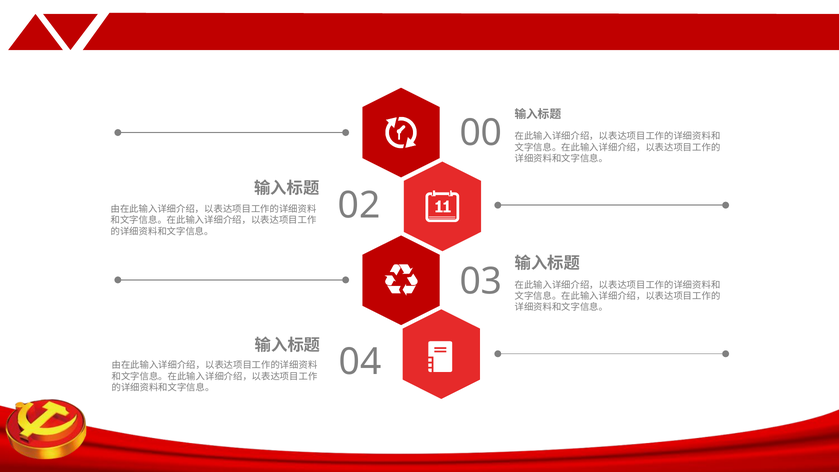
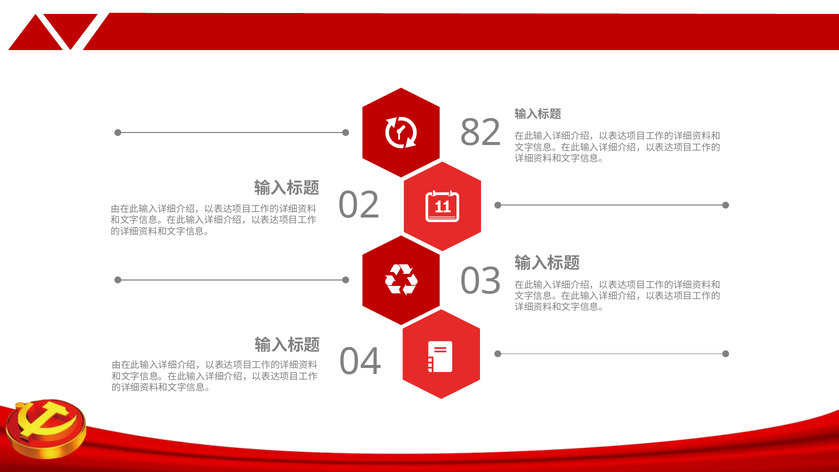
00: 00 -> 82
